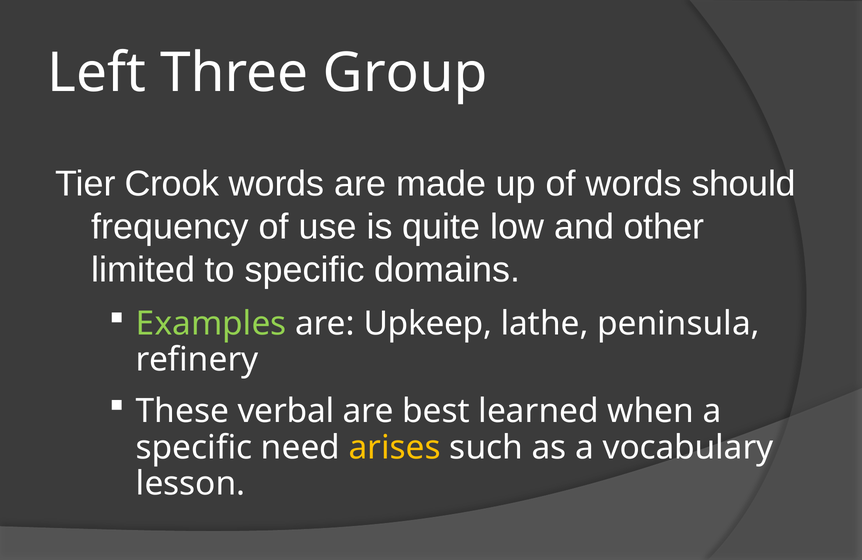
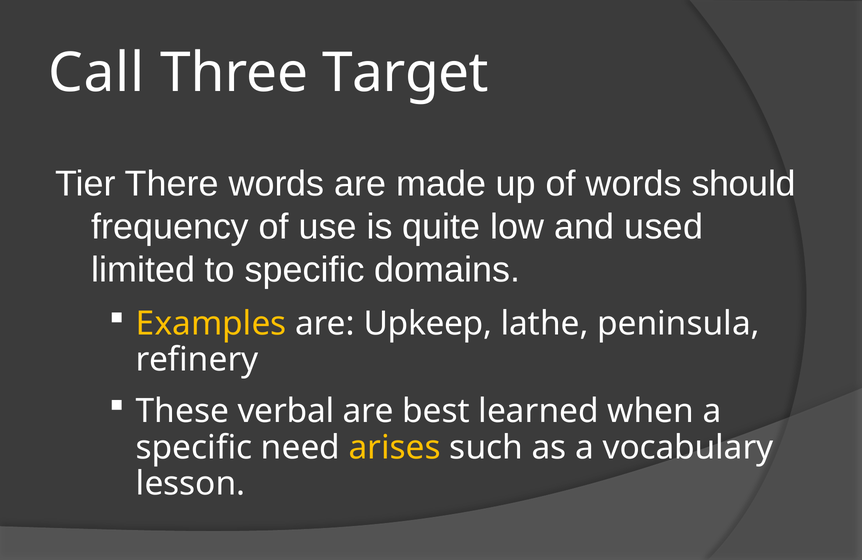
Left: Left -> Call
Group: Group -> Target
Crook: Crook -> There
other: other -> used
Examples colour: light green -> yellow
